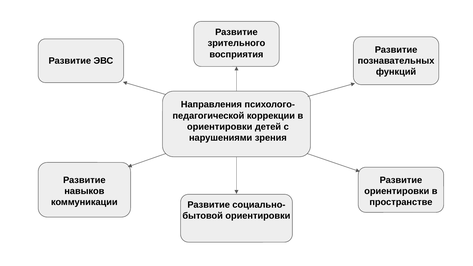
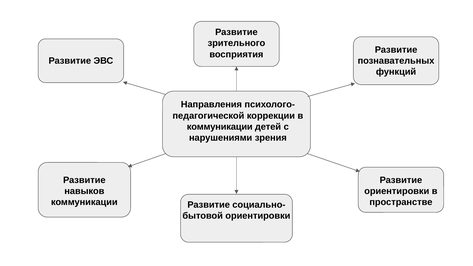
ориентировки at (220, 127): ориентировки -> коммуникации
